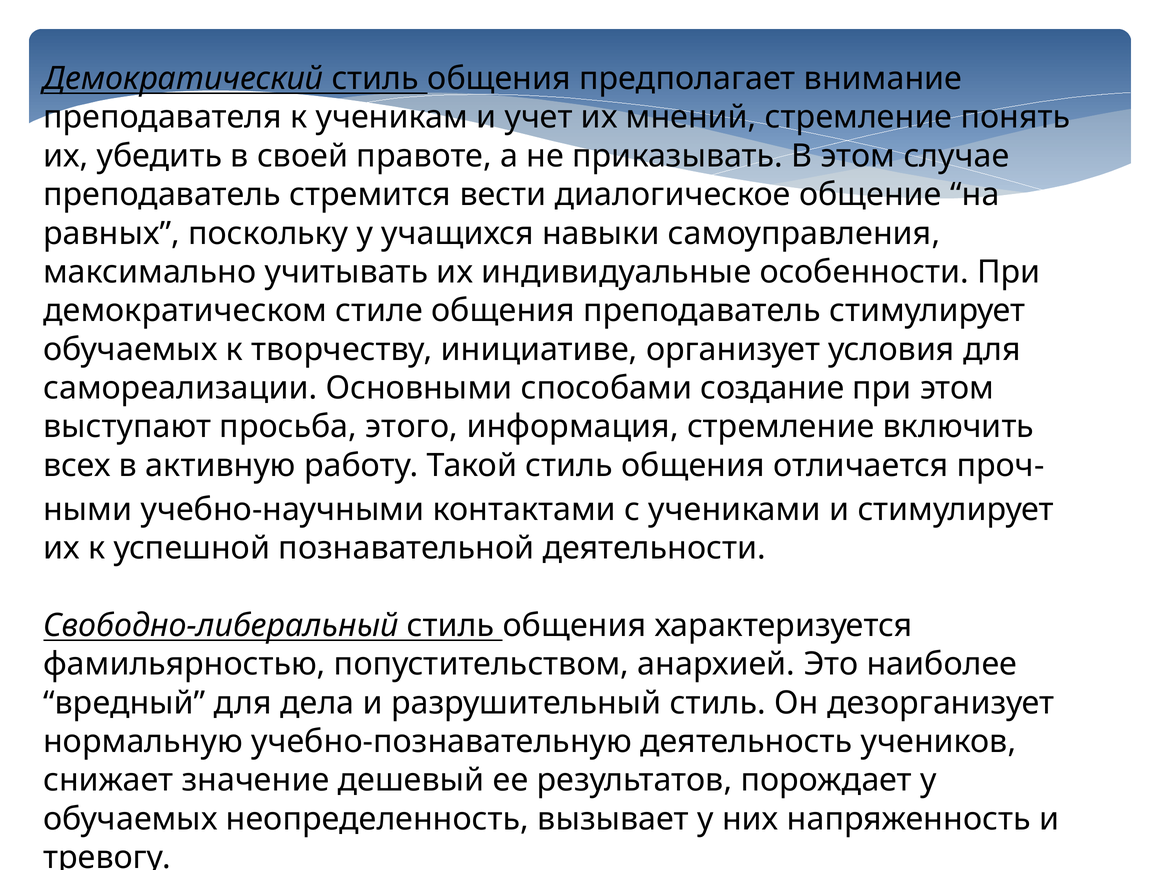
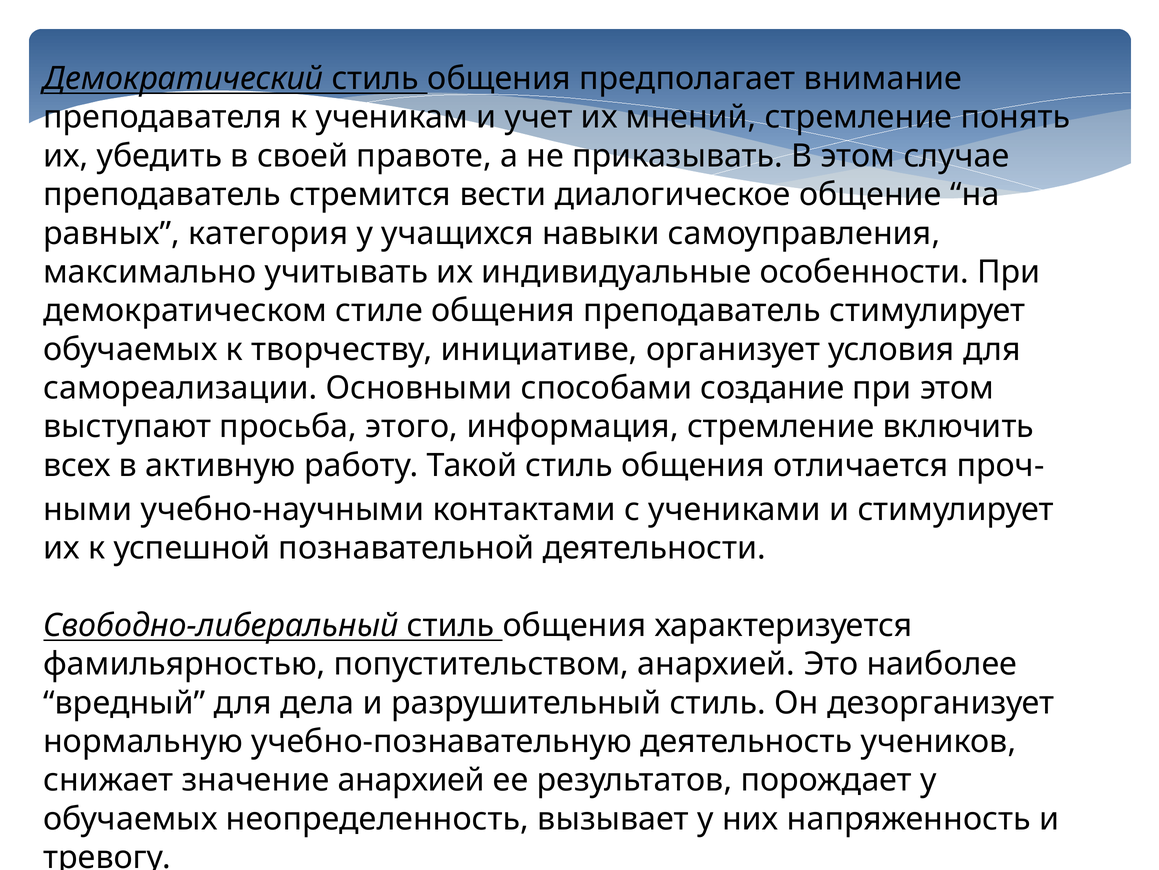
поскольку: поскольку -> категория
значение дешевый: дешевый -> анархией
